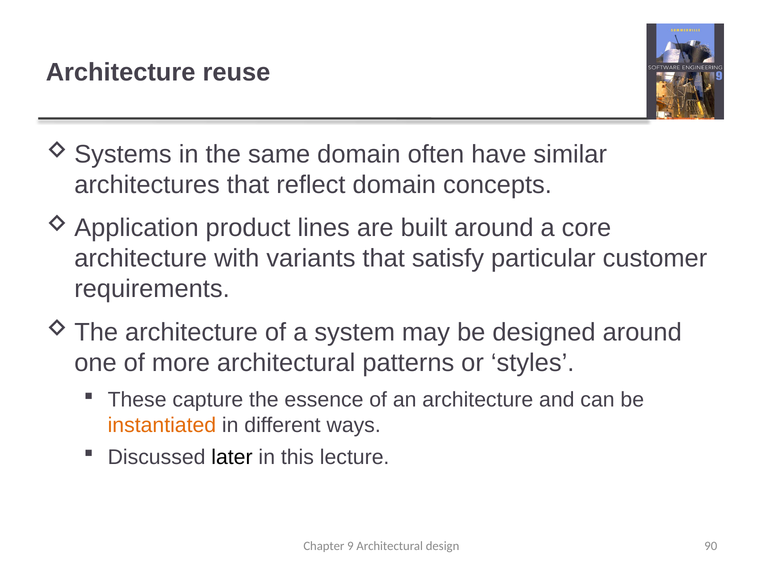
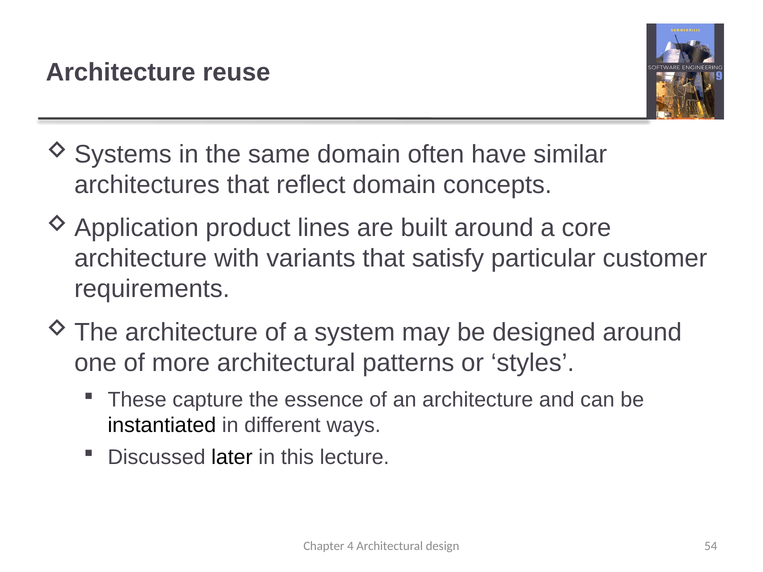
instantiated colour: orange -> black
9: 9 -> 4
90: 90 -> 54
